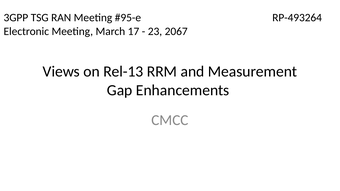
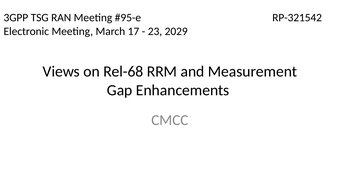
RP-493264: RP-493264 -> RP-321542
2067: 2067 -> 2029
Rel-13: Rel-13 -> Rel-68
